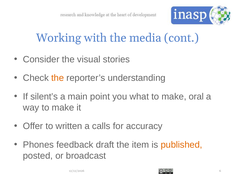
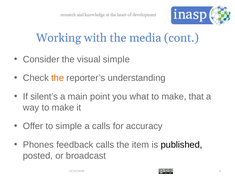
visual stories: stories -> simple
oral: oral -> that
to written: written -> simple
feedback draft: draft -> calls
published colour: orange -> black
